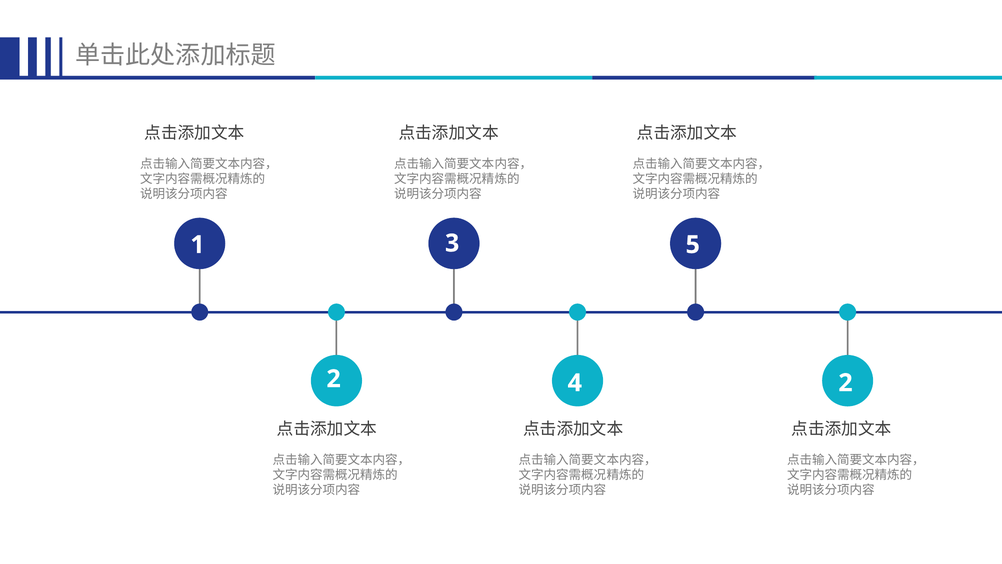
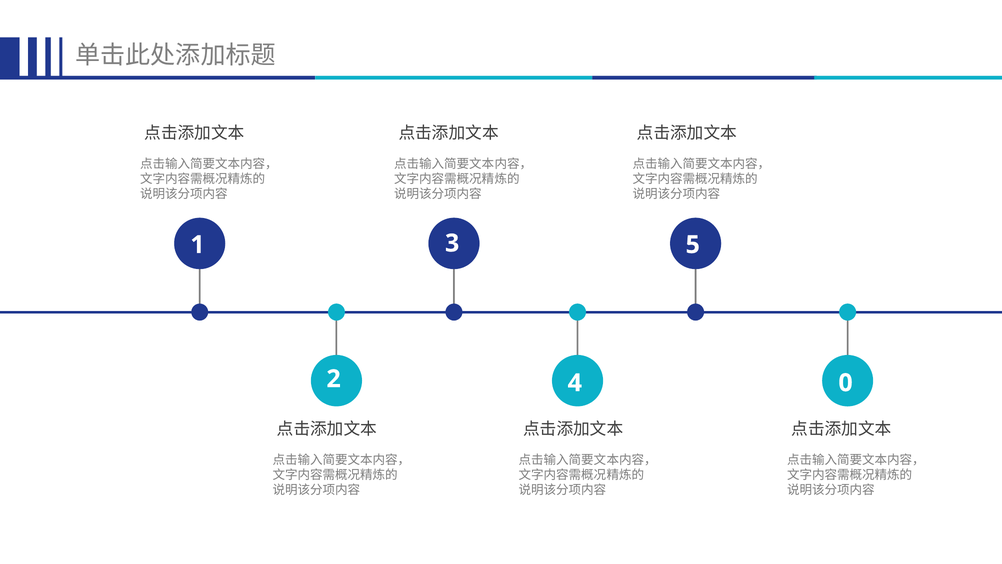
4 2: 2 -> 0
